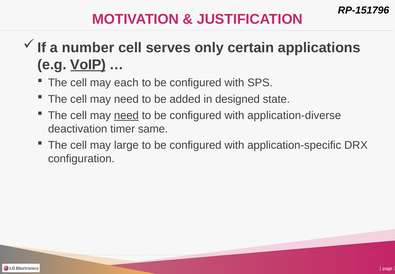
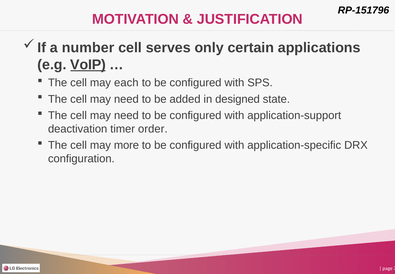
need at (126, 115) underline: present -> none
application-diverse: application-diverse -> application-support
same: same -> order
large: large -> more
